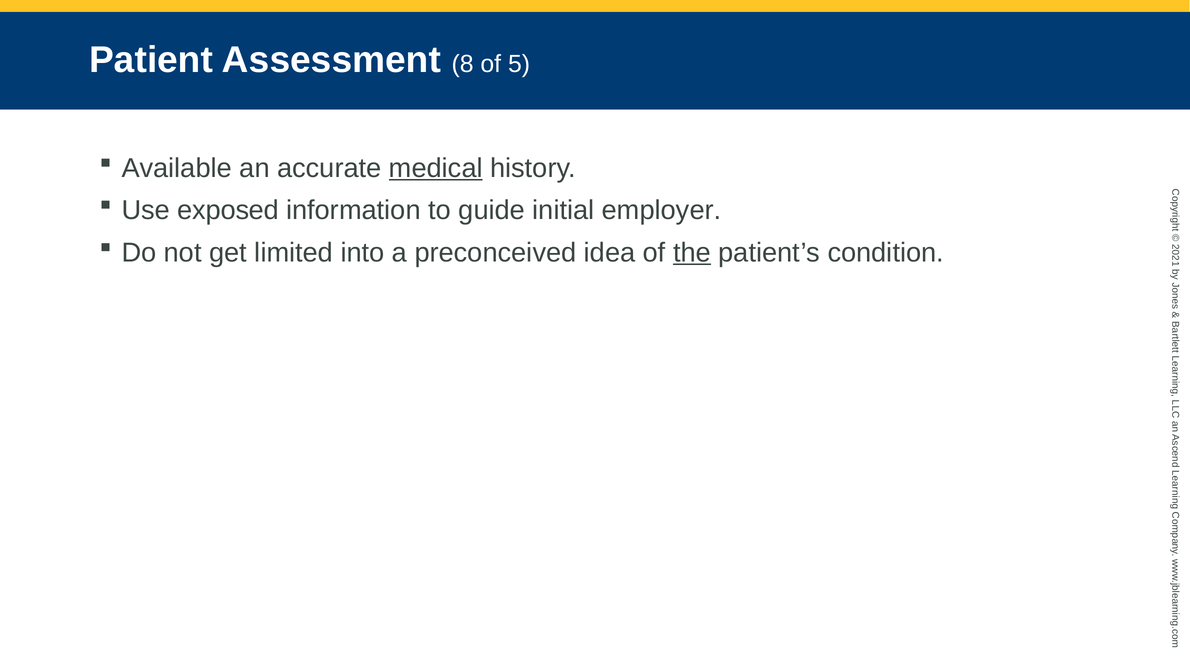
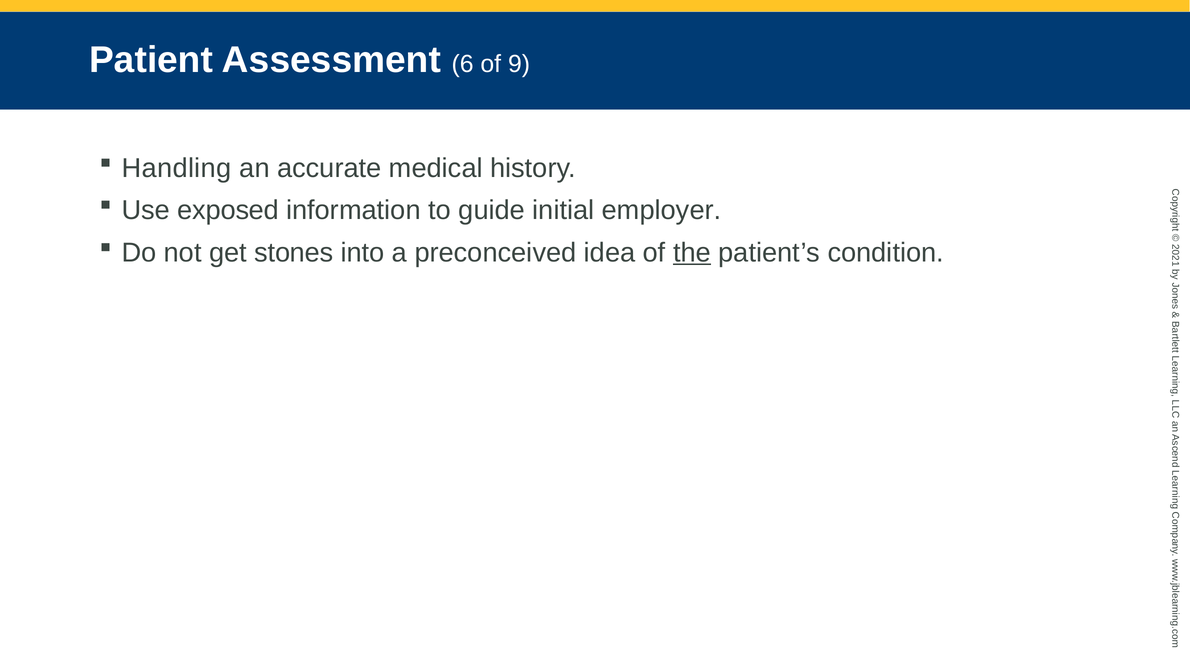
8: 8 -> 6
5: 5 -> 9
Available: Available -> Handling
medical underline: present -> none
limited: limited -> stones
